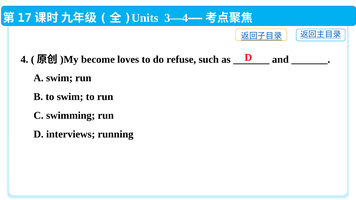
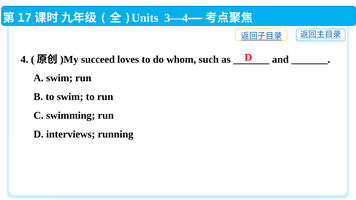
become: become -> succeed
refuse: refuse -> whom
